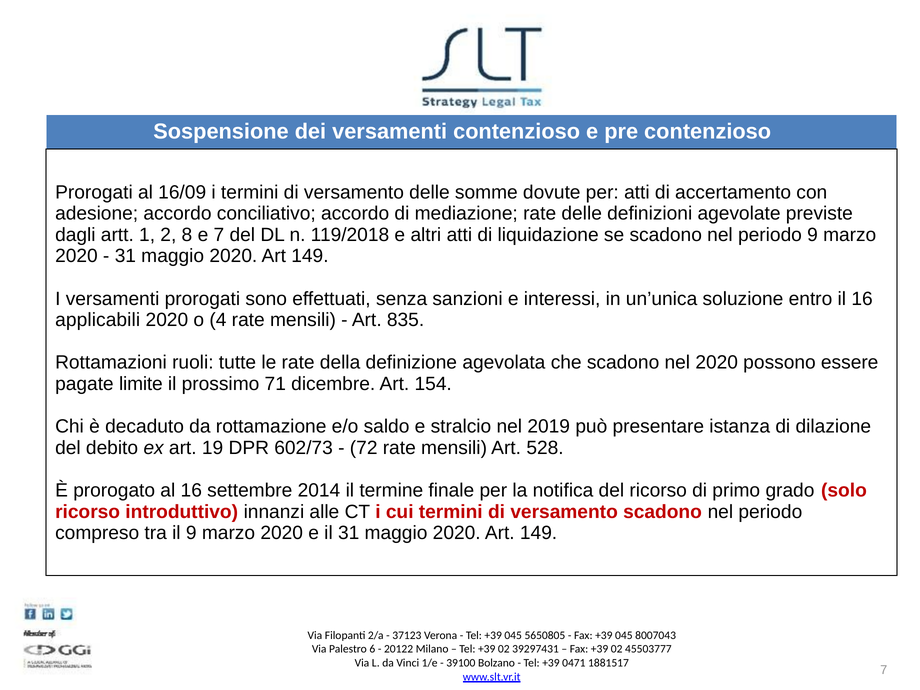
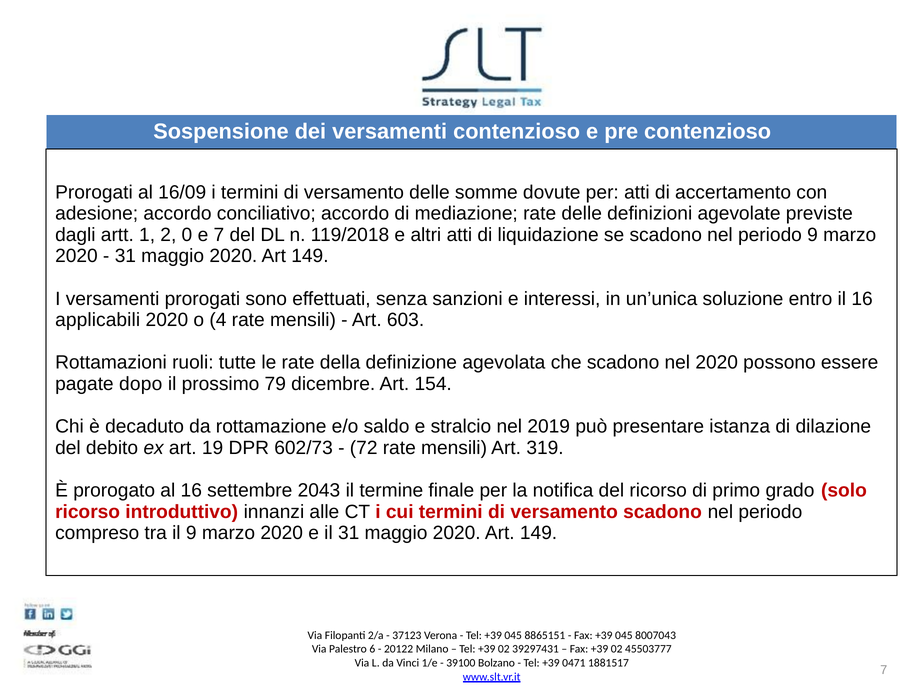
8: 8 -> 0
835: 835 -> 603
limite: limite -> dopo
71: 71 -> 79
528: 528 -> 319
2014: 2014 -> 2043
5650805: 5650805 -> 8865151
